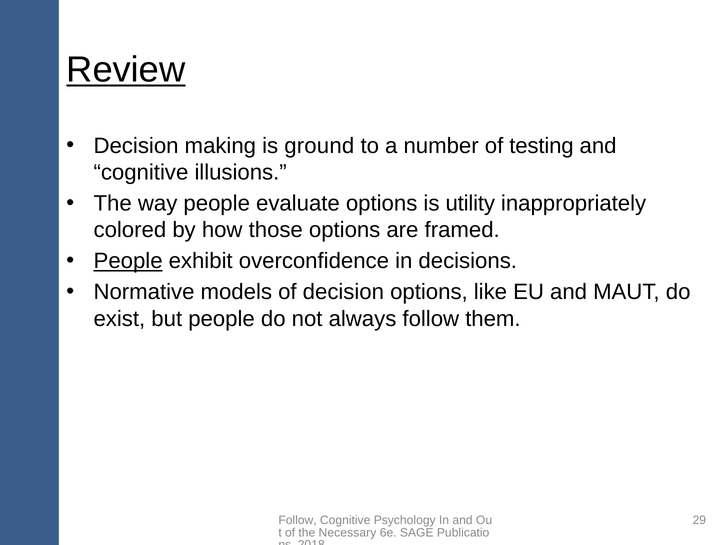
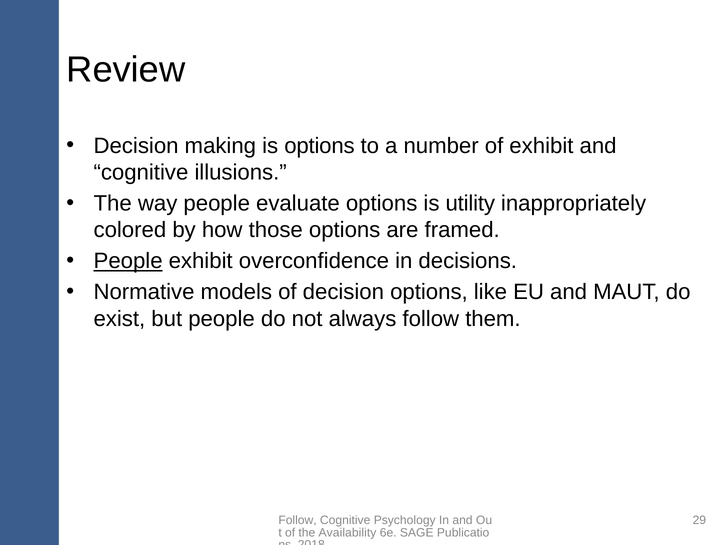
Review underline: present -> none
is ground: ground -> options
of testing: testing -> exhibit
Necessary: Necessary -> Availability
